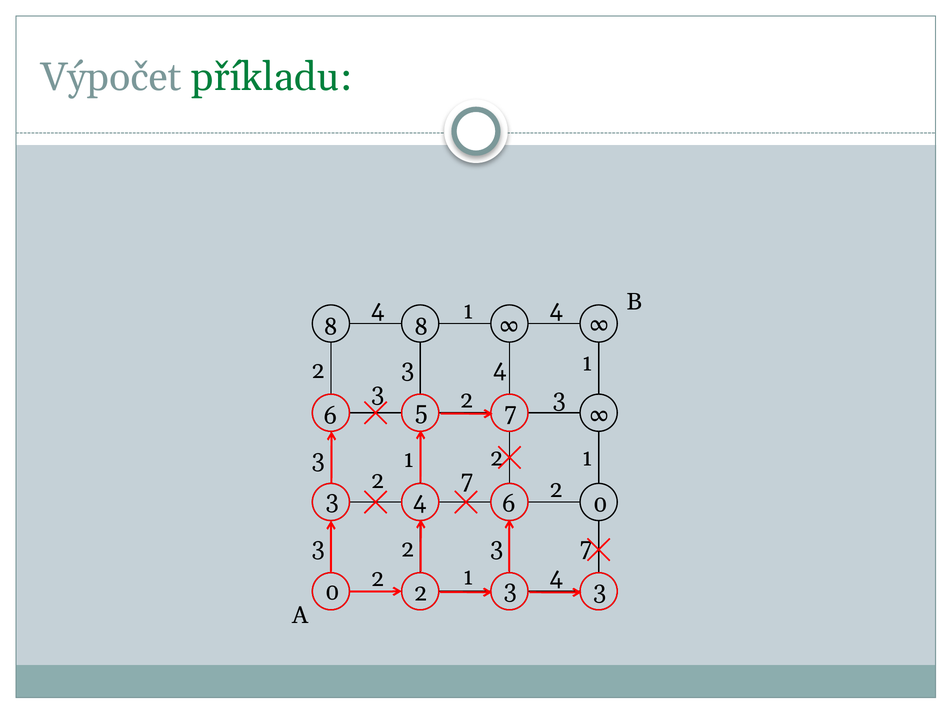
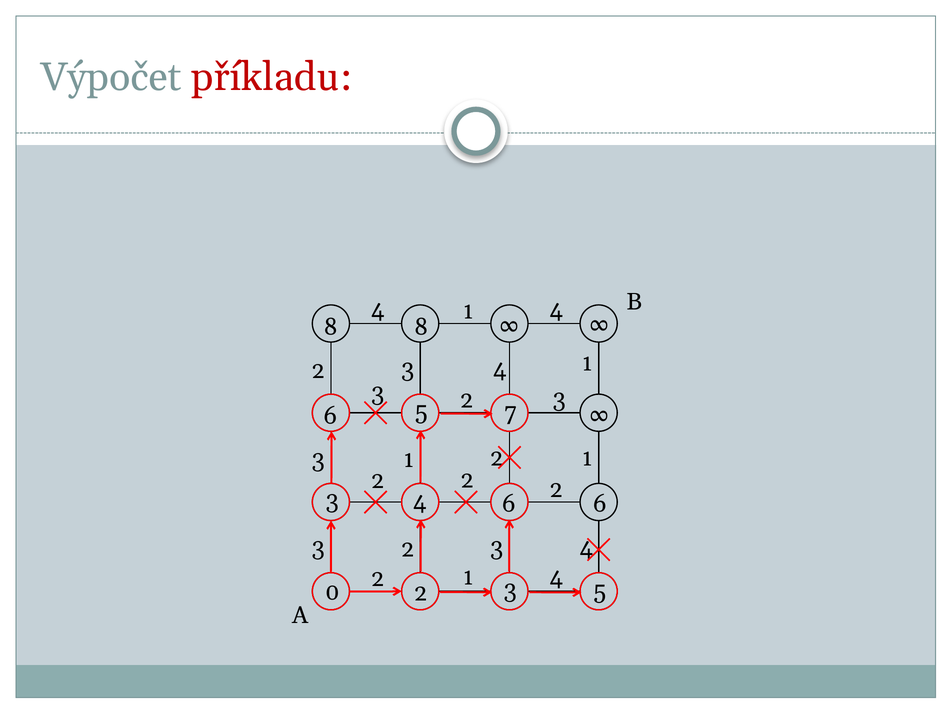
příkladu colour: green -> red
7 at (467, 480): 7 -> 2
6 0: 0 -> 6
7 at (586, 547): 7 -> 4
2 3 3: 3 -> 5
